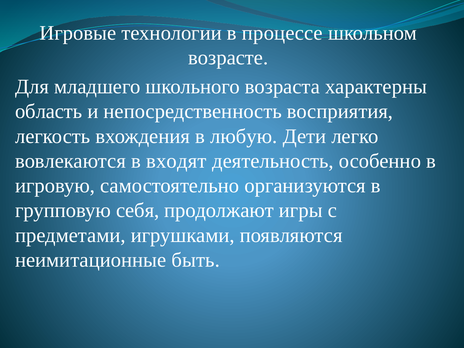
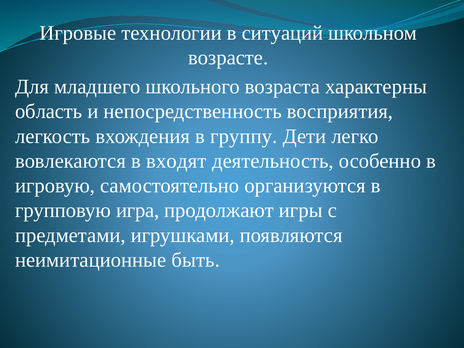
процессе: процессе -> ситуаций
любую: любую -> группу
себя: себя -> игра
